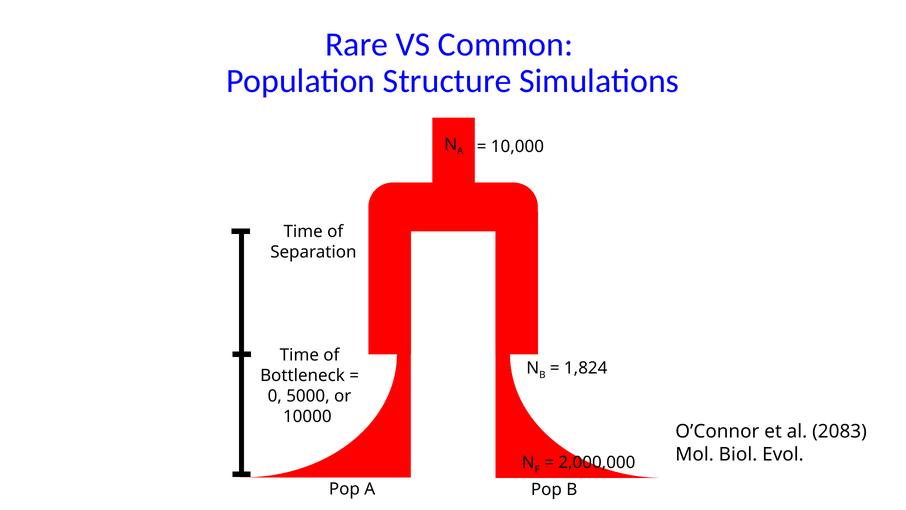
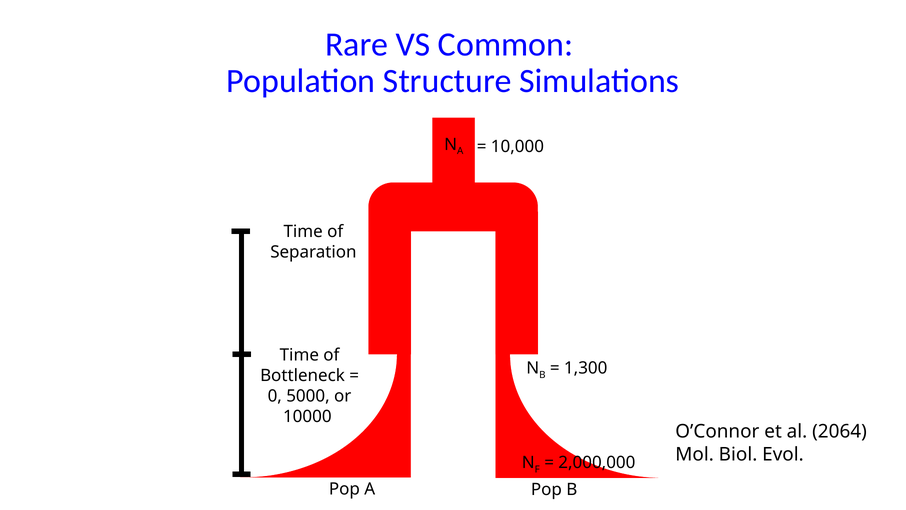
1,824: 1,824 -> 1,300
2083: 2083 -> 2064
